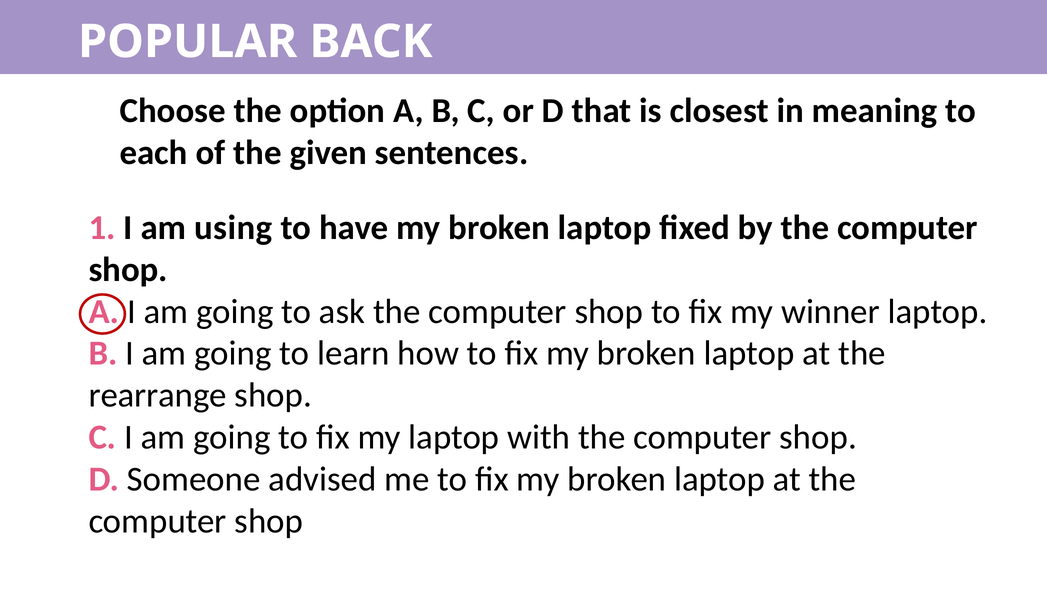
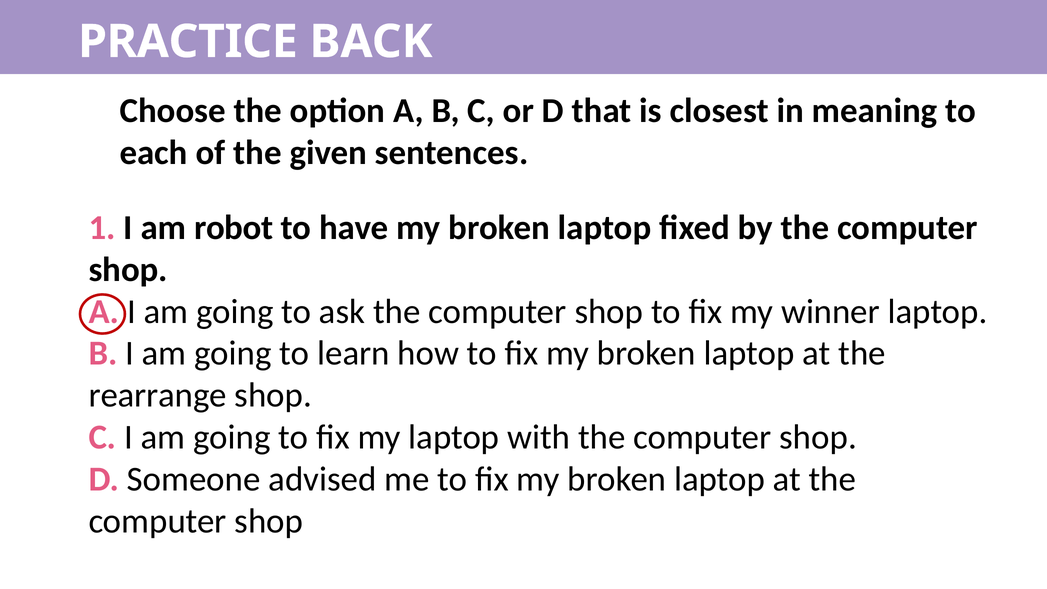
POPULAR: POPULAR -> PRACTICE
using: using -> robot
